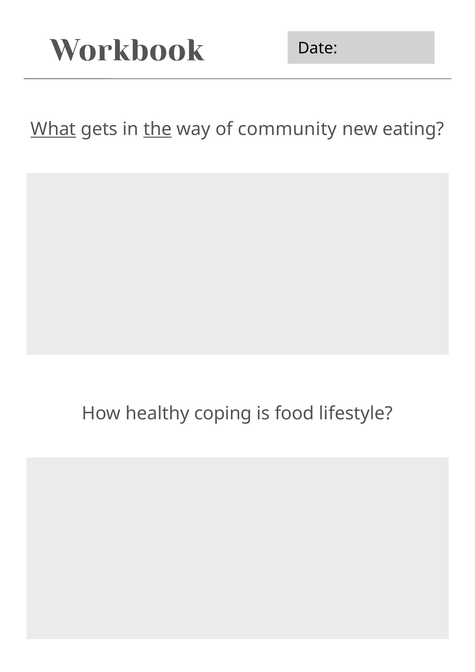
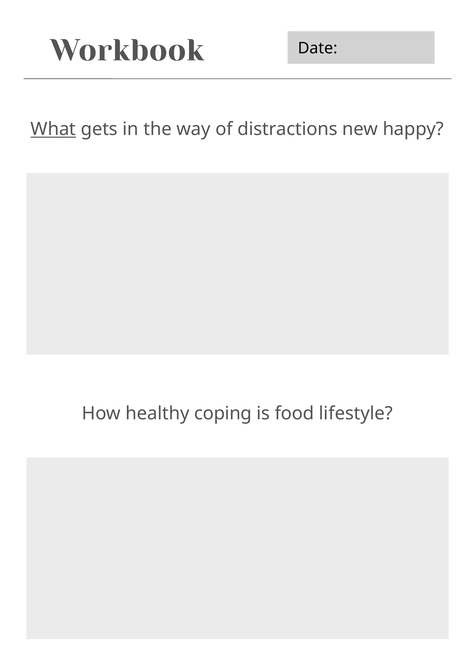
the underline: present -> none
community: community -> distractions
eating: eating -> happy
